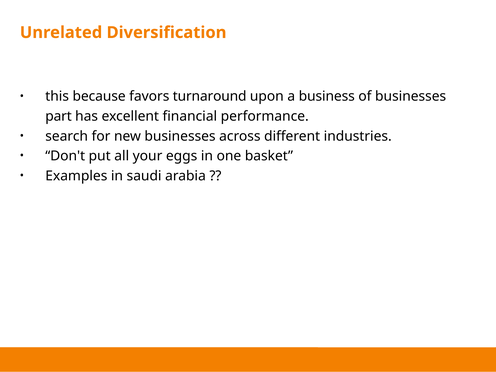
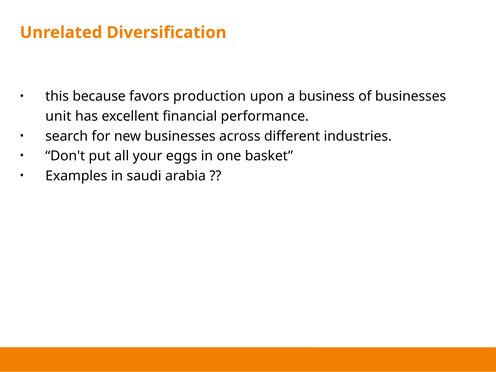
turnaround: turnaround -> production
part: part -> unit
